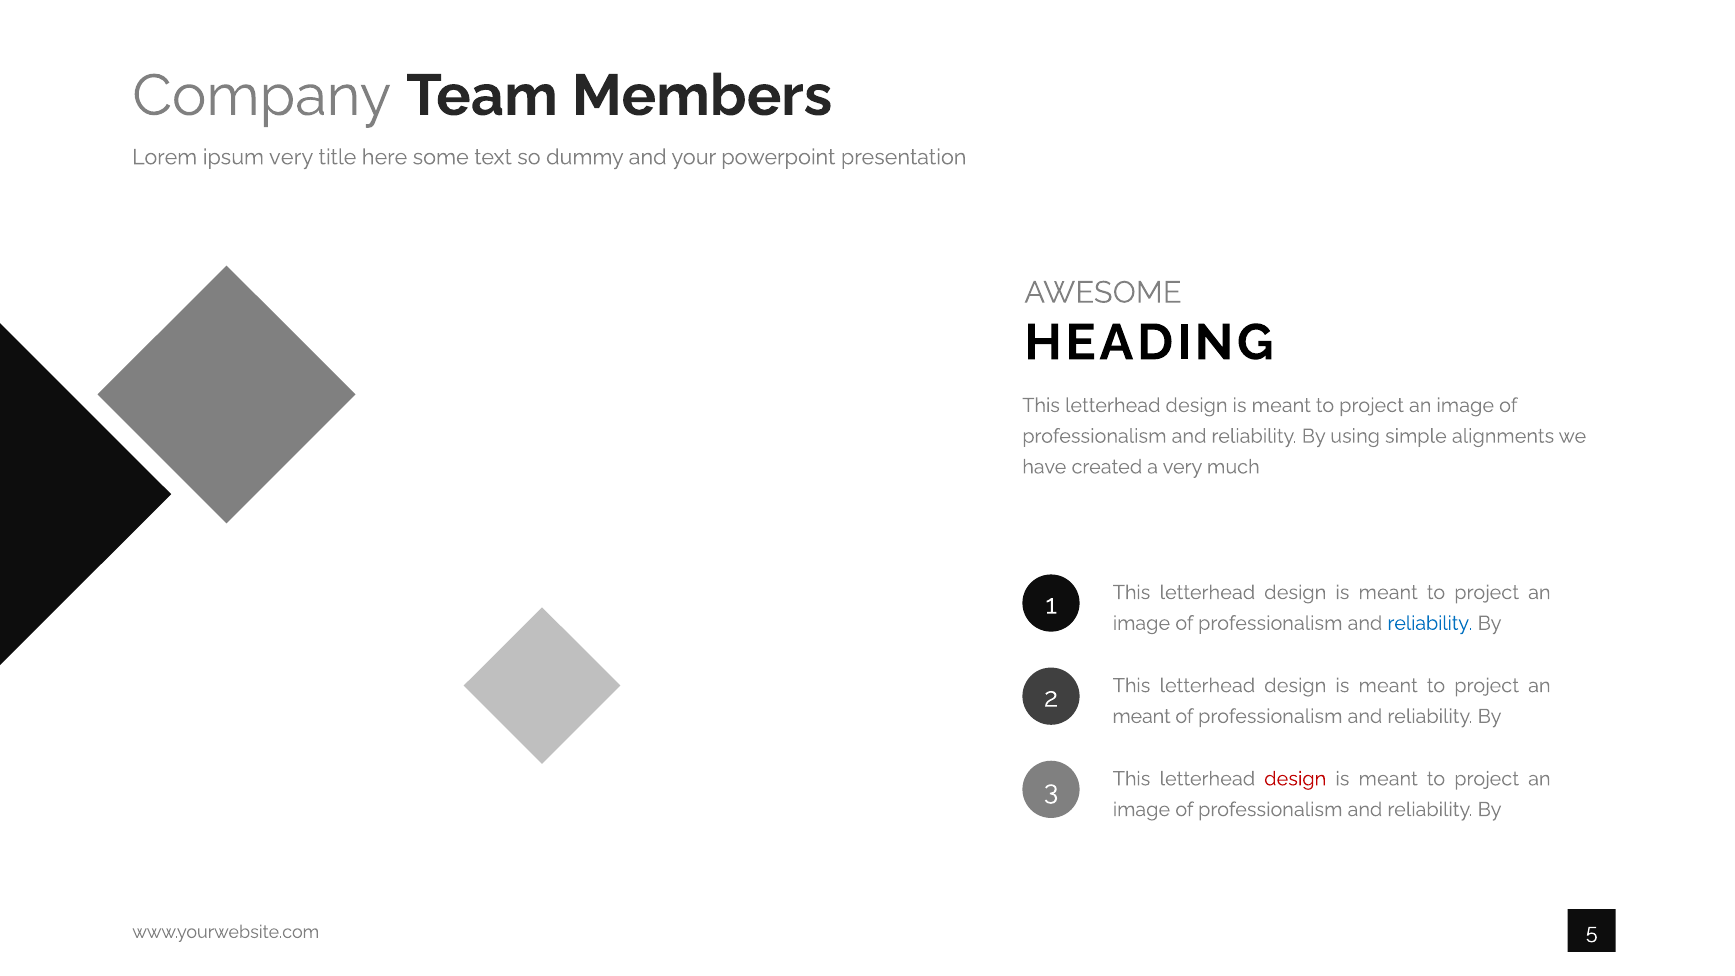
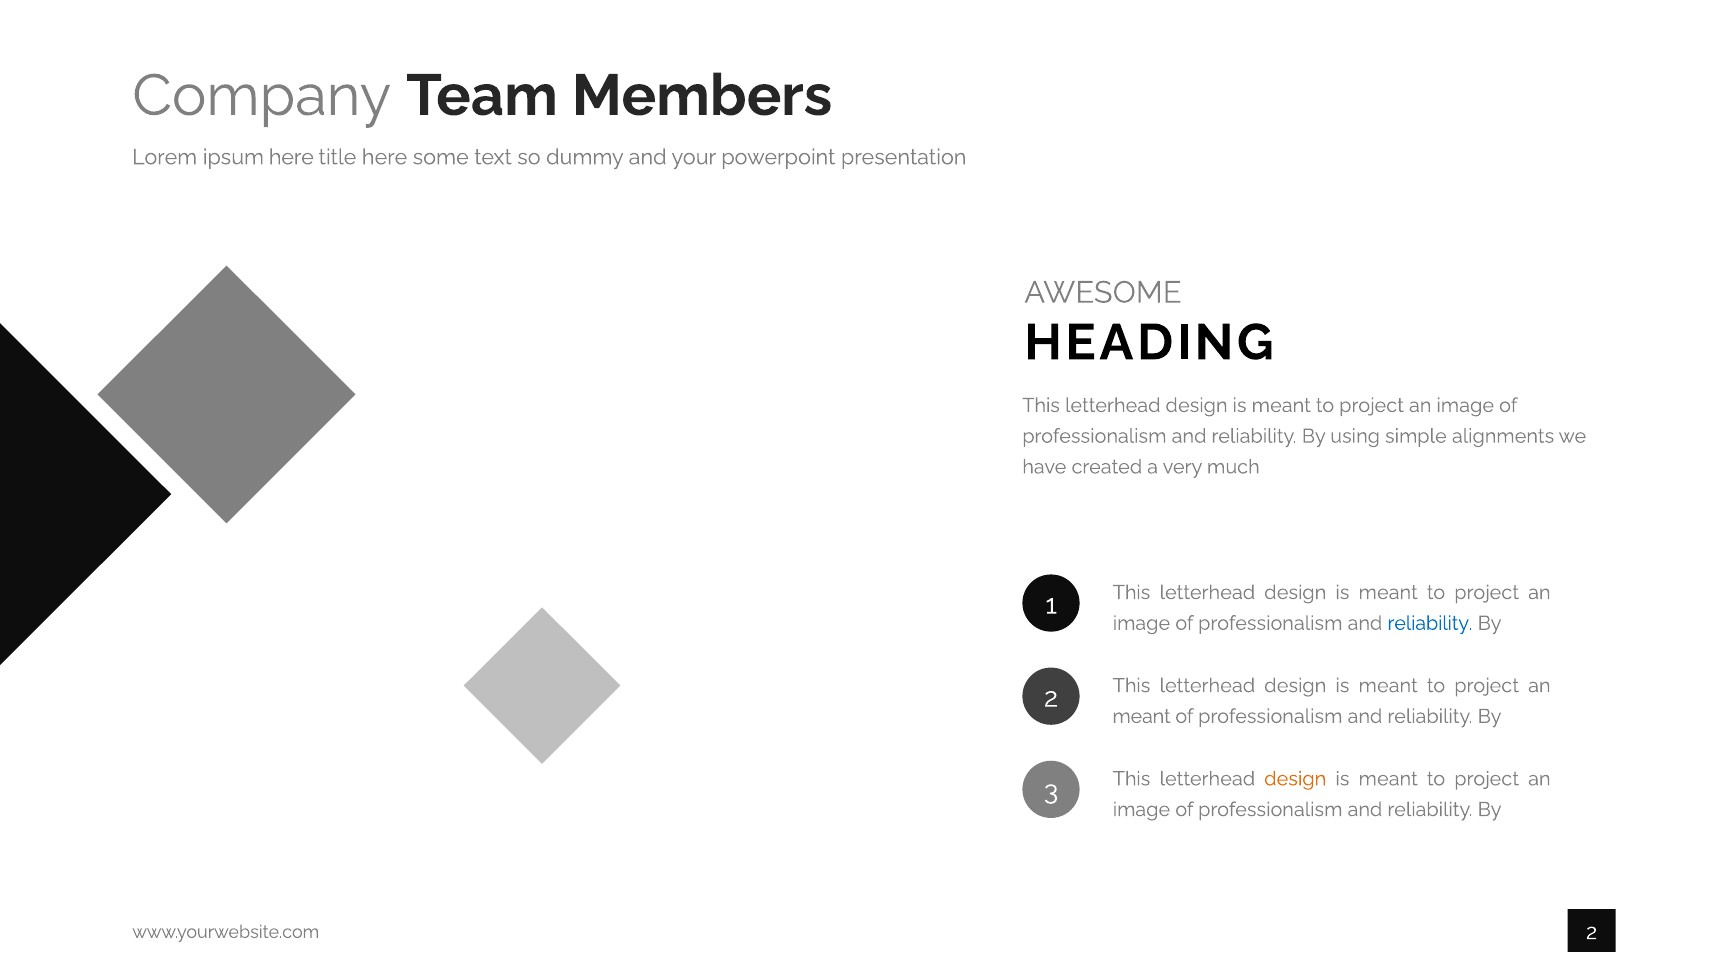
ipsum very: very -> here
design at (1295, 779) colour: red -> orange
www.yourwebsite.com 5: 5 -> 2
